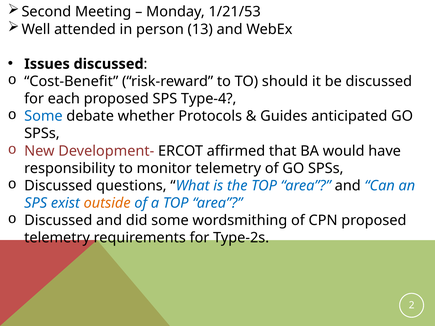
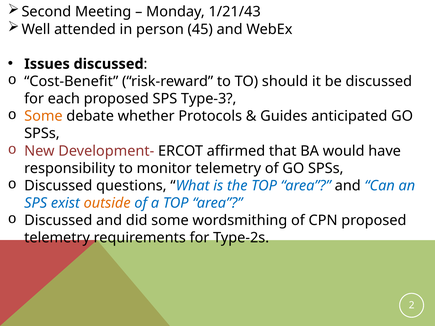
1/21/53: 1/21/53 -> 1/21/43
13: 13 -> 45
Type-4: Type-4 -> Type-3
Some at (43, 116) colour: blue -> orange
